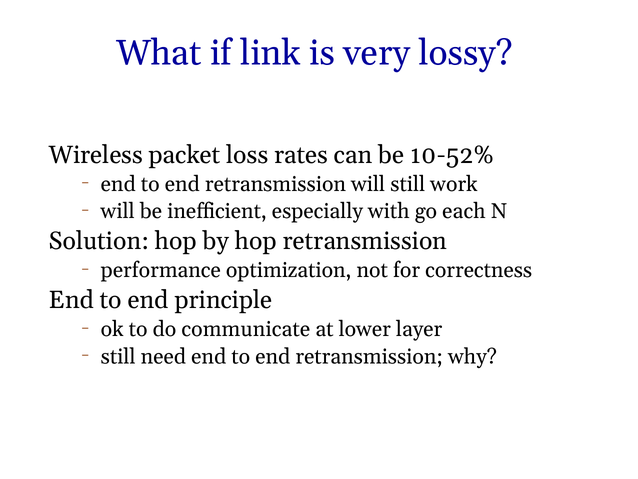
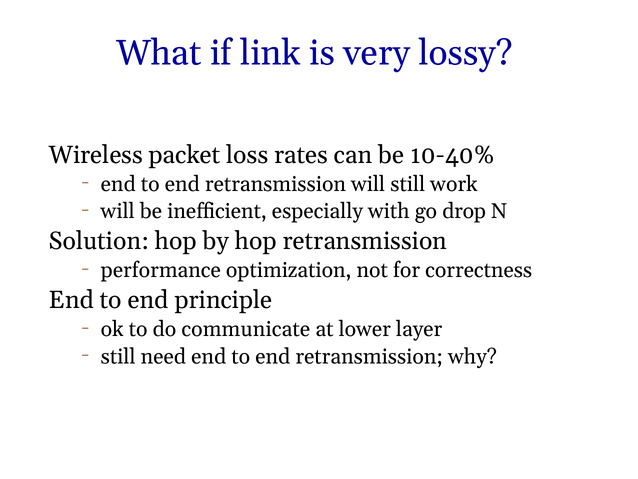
10-52%: 10-52% -> 10-40%
each: each -> drop
